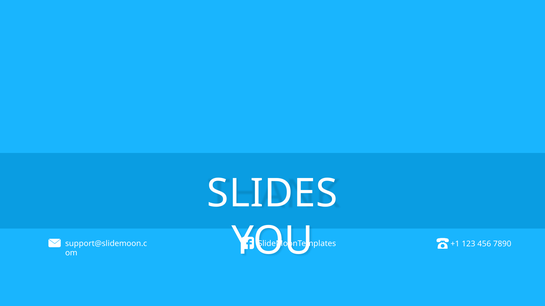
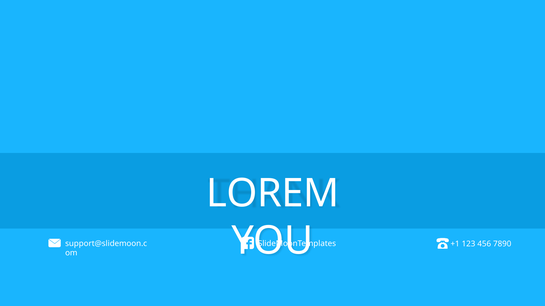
SLIDES: SLIDES -> LOREM
